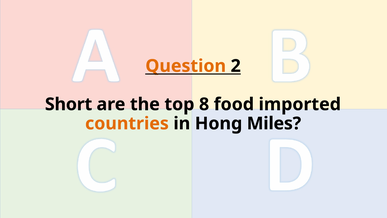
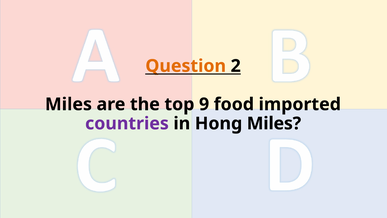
Short at (69, 104): Short -> Miles
8: 8 -> 9
countries colour: orange -> purple
